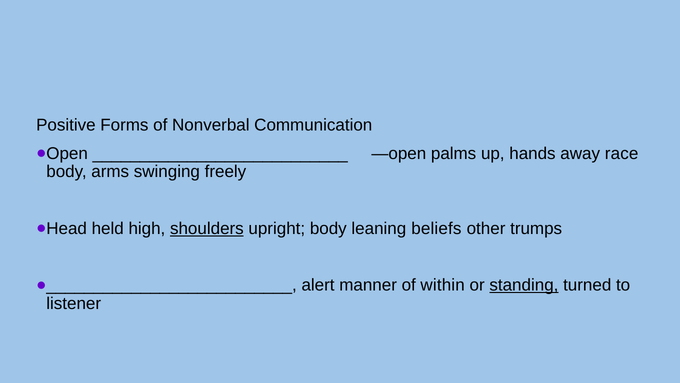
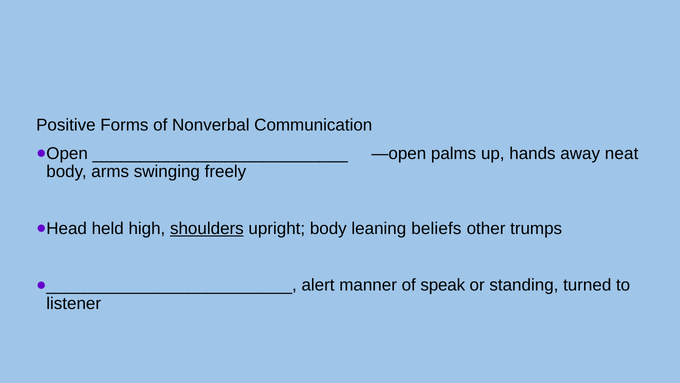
race: race -> neat
within: within -> speak
standing underline: present -> none
